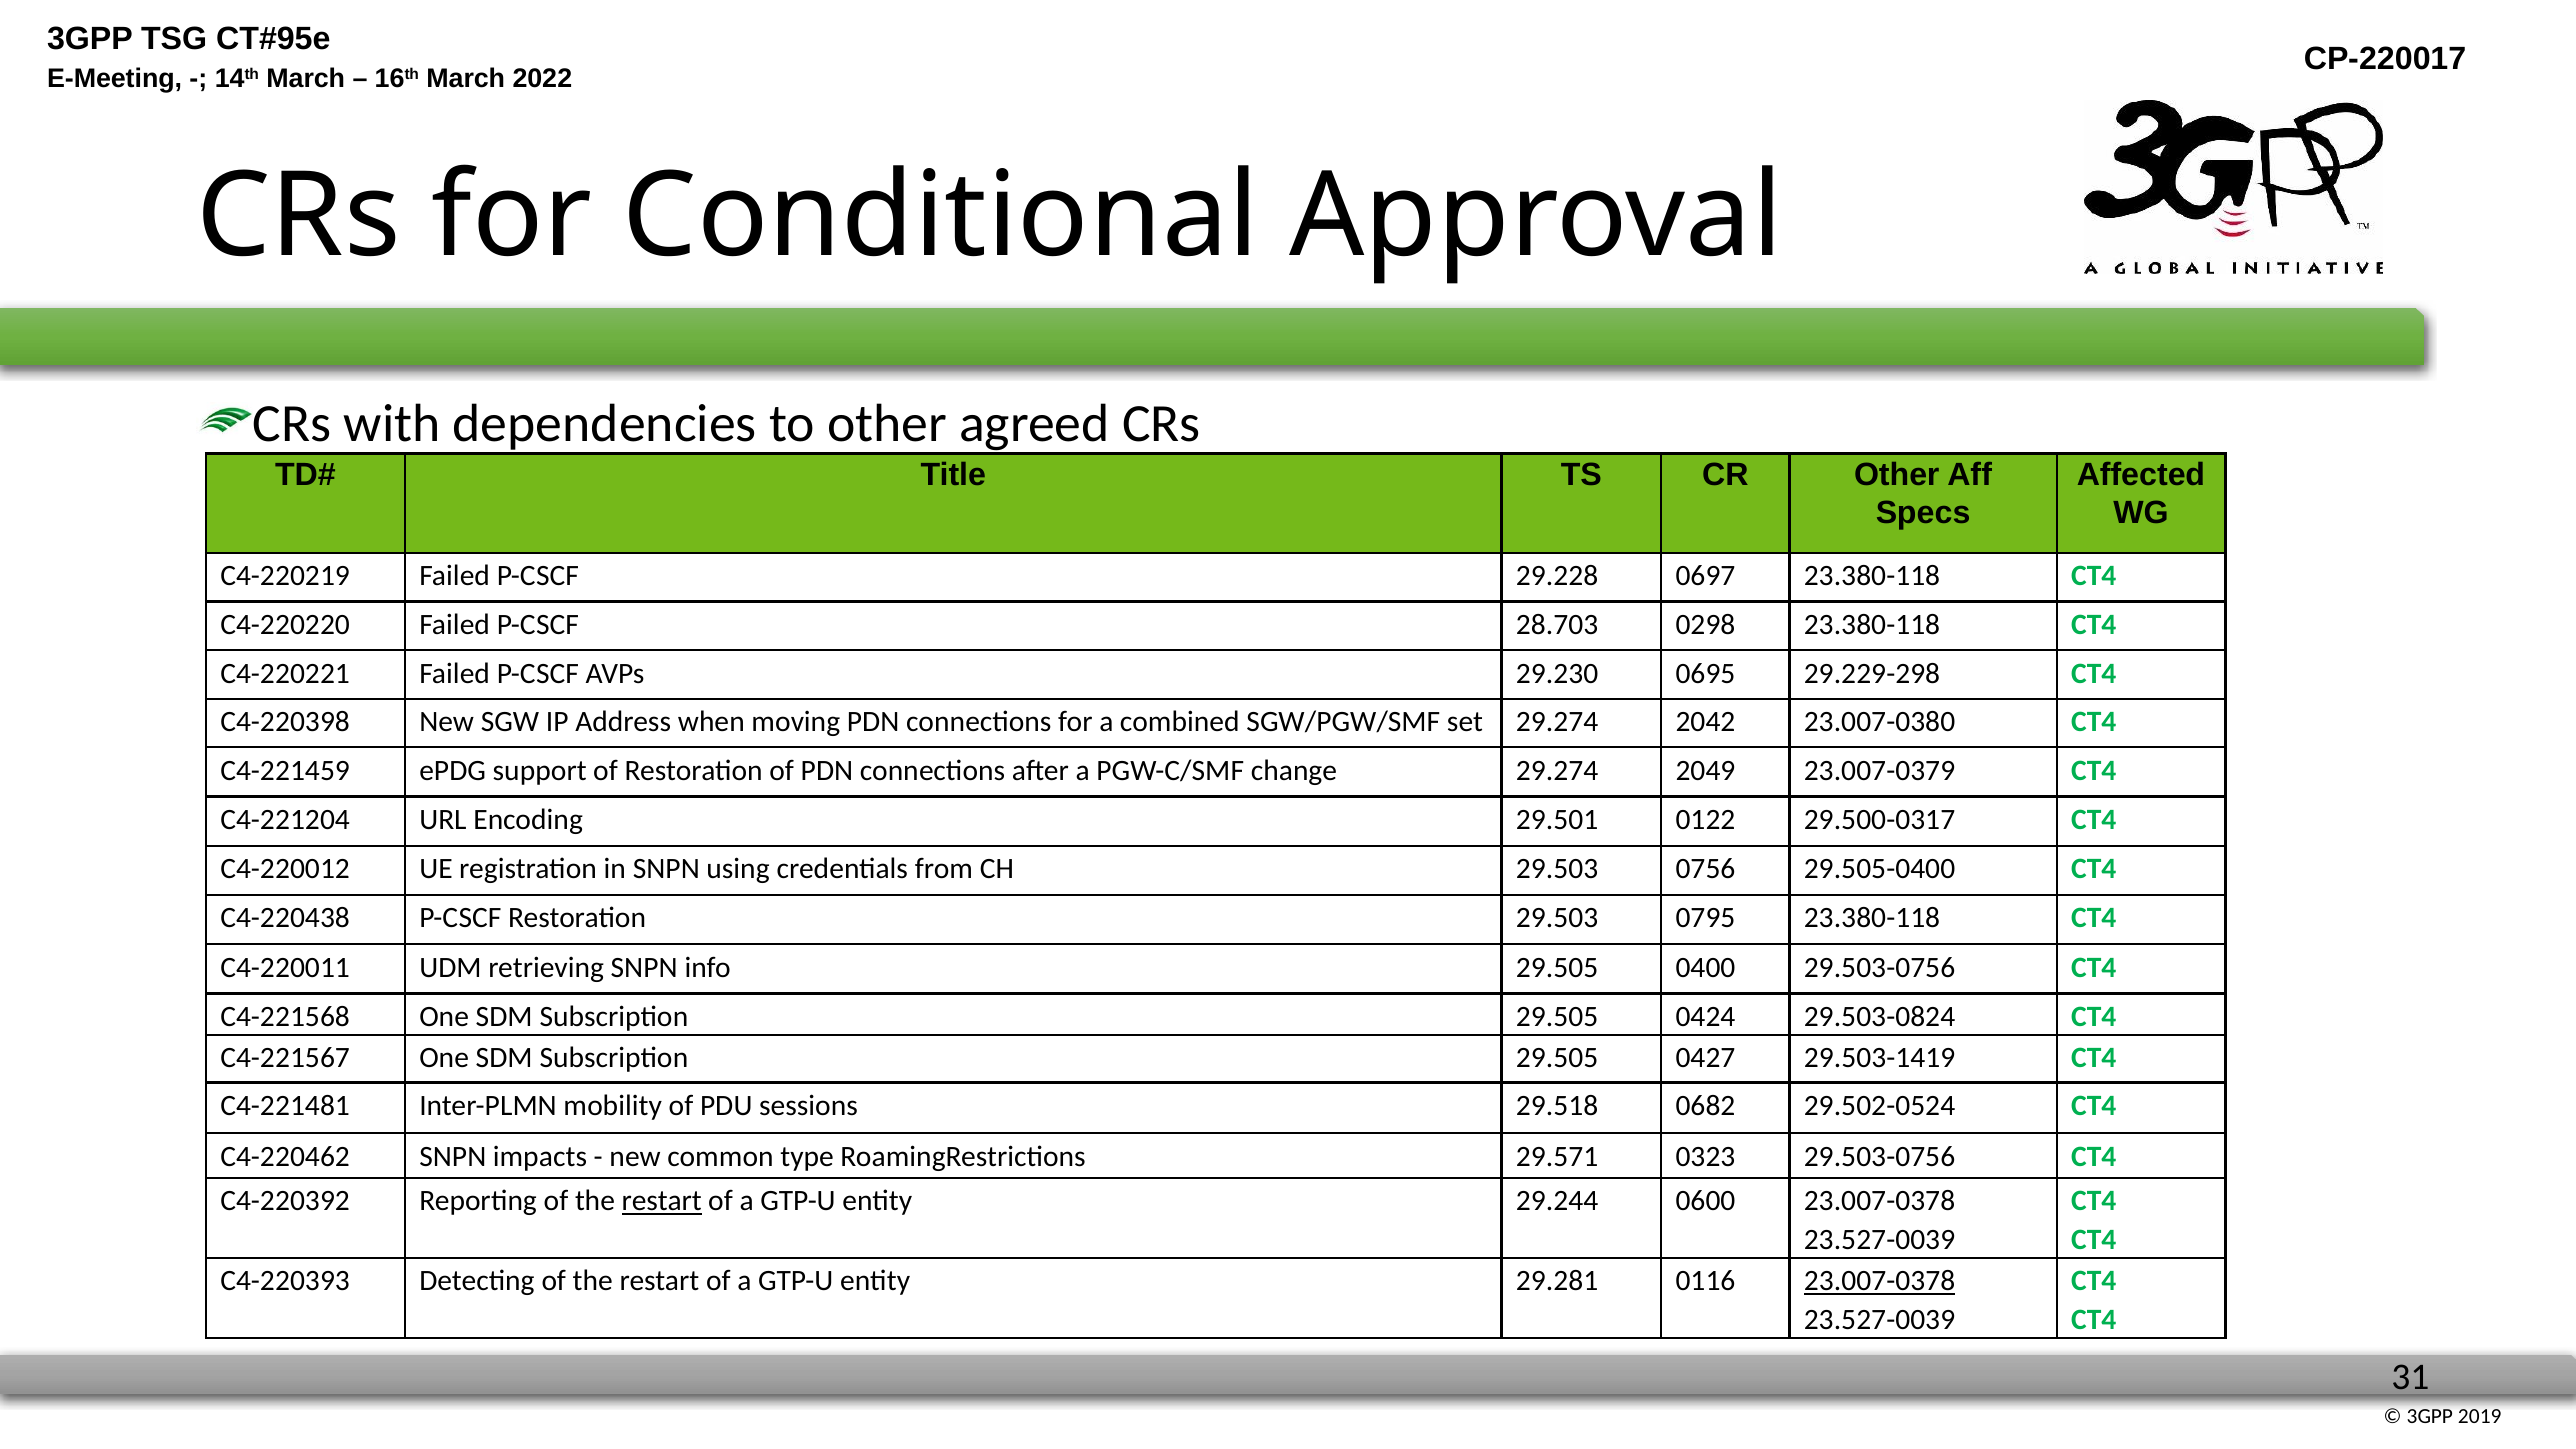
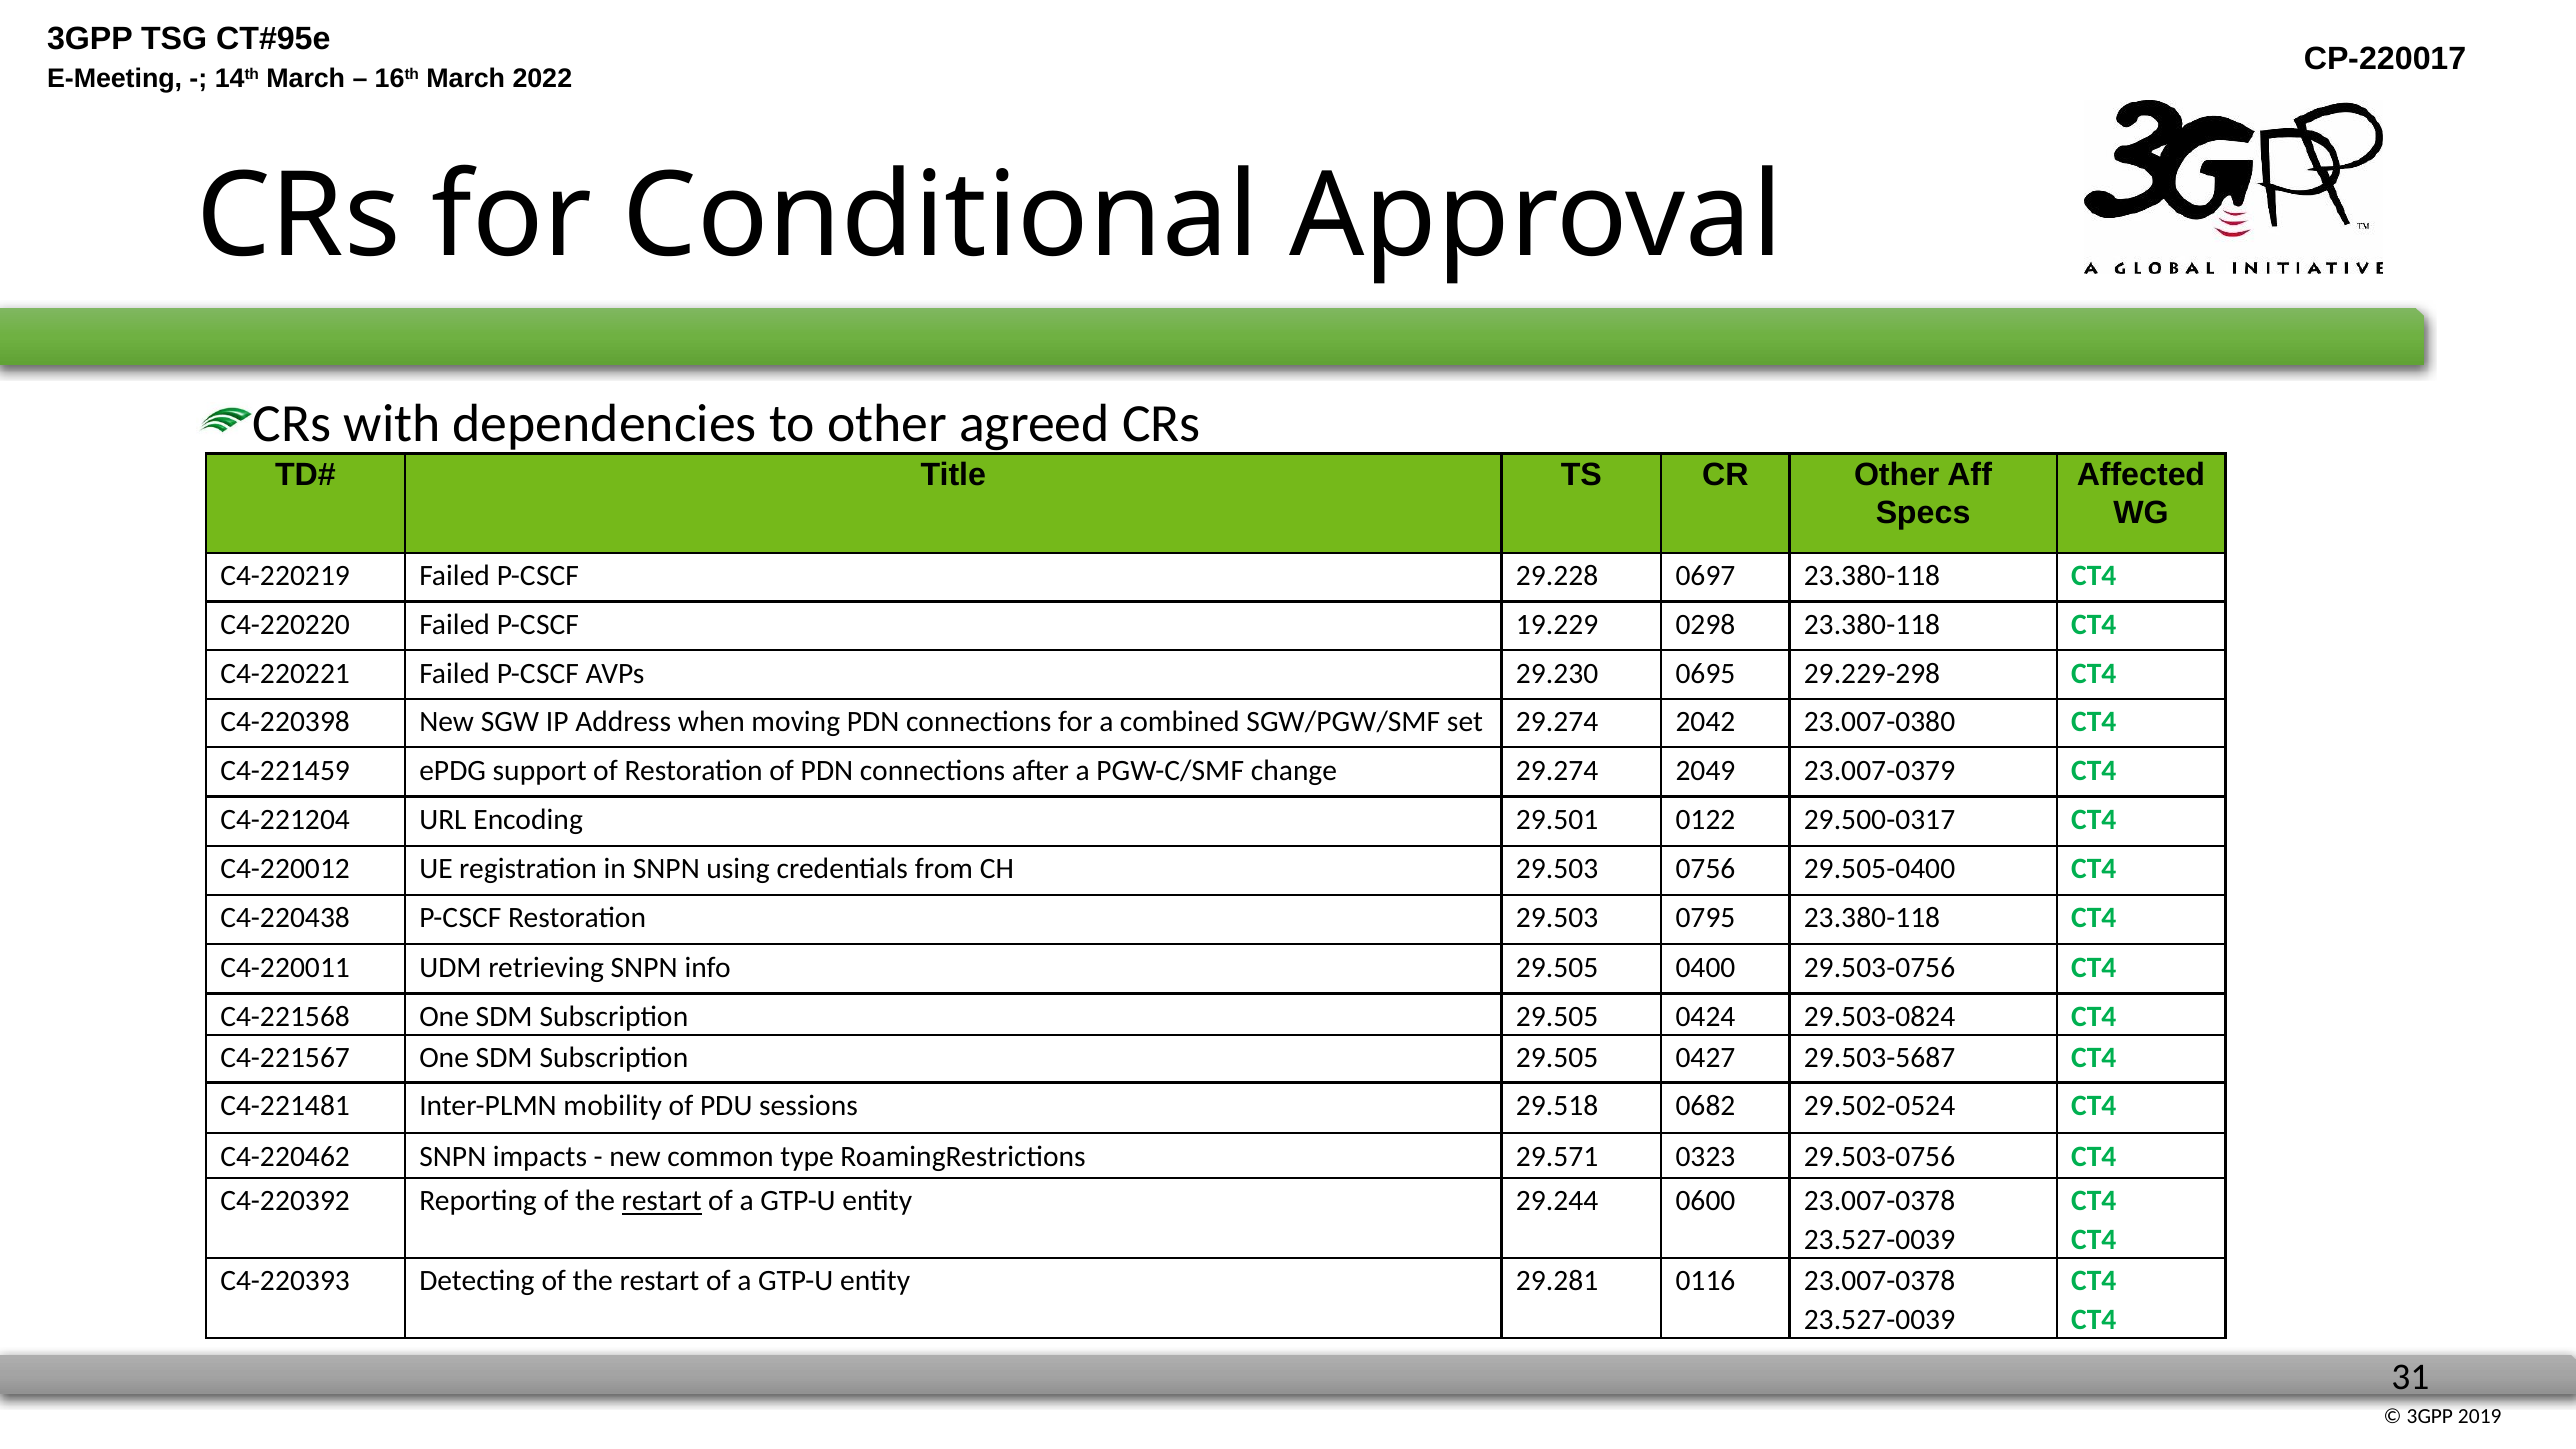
28.703: 28.703 -> 19.229
29.503-1419: 29.503-1419 -> 29.503-5687
23.007-0378 at (1880, 1281) underline: present -> none
